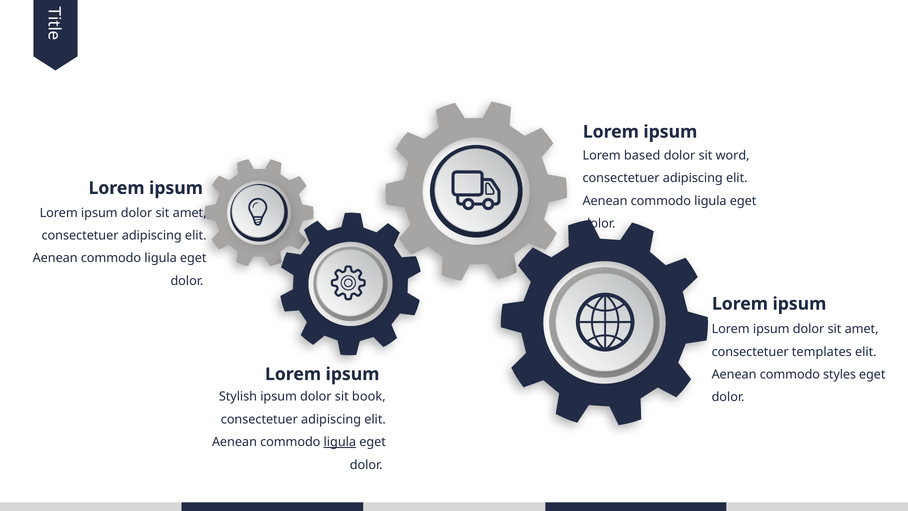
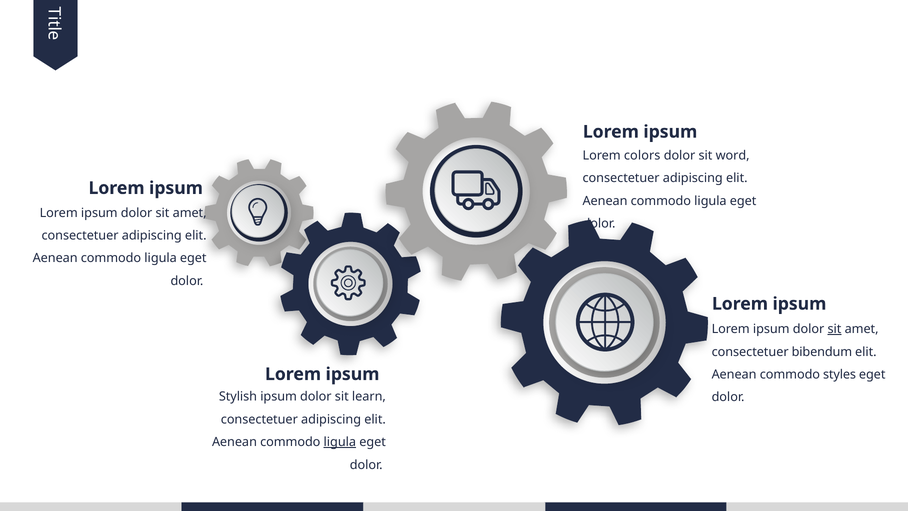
based: based -> colors
sit at (834, 329) underline: none -> present
templates: templates -> bibendum
book: book -> learn
